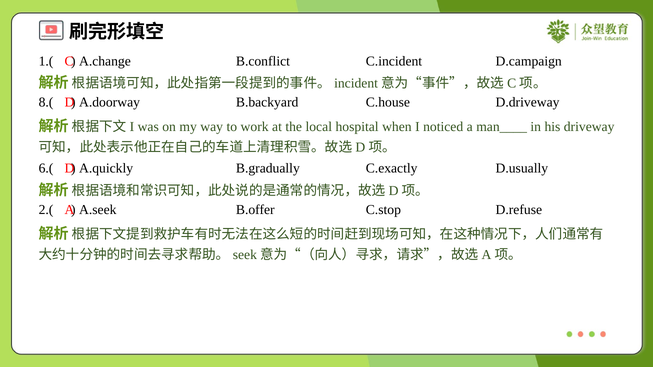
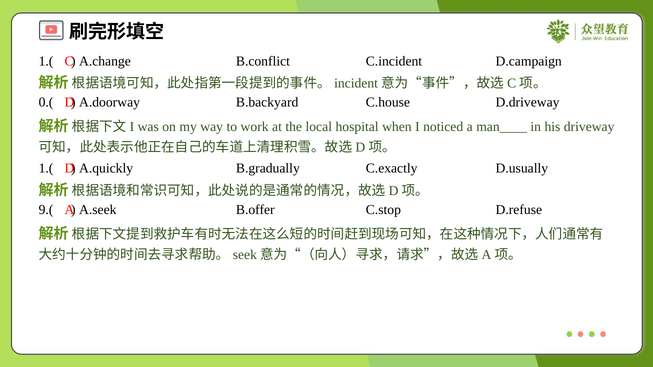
8.(: 8.( -> 0.(
6.( at (46, 168): 6.( -> 1.(
2.(: 2.( -> 9.(
